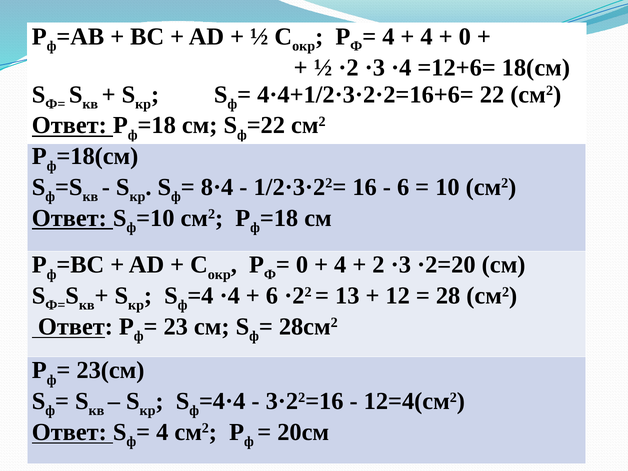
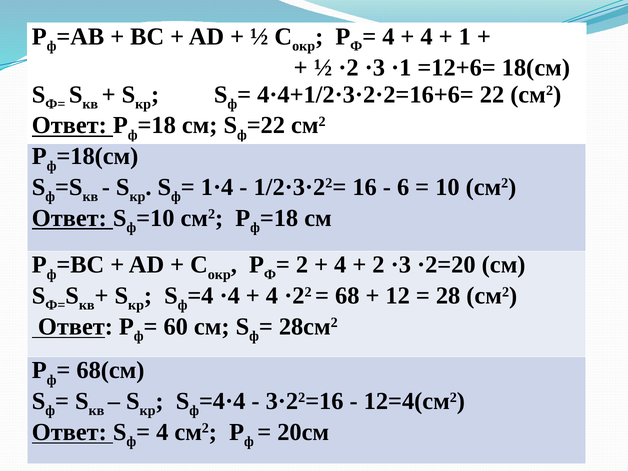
0 at (465, 37): 0 -> 1
·3 ·4: ·4 -> ·1
8·4: 8·4 -> 1·4
0 at (302, 265): 0 -> 2
6 at (272, 296): 6 -> 4
13: 13 -> 68
23: 23 -> 60
23(см: 23(см -> 68(см
